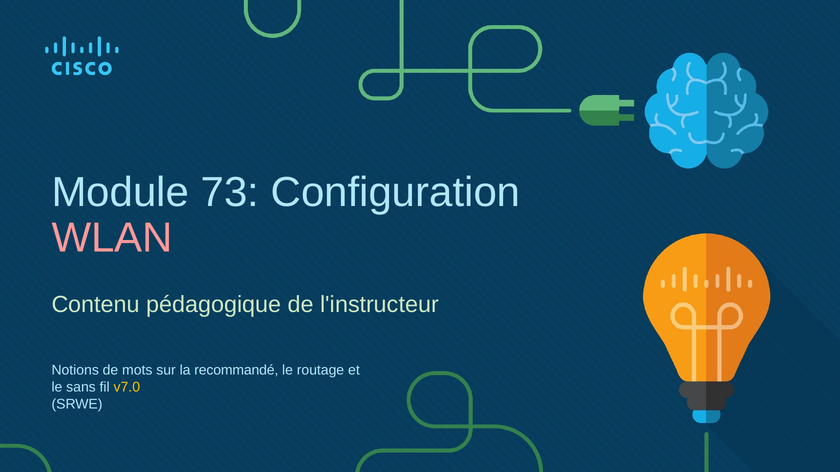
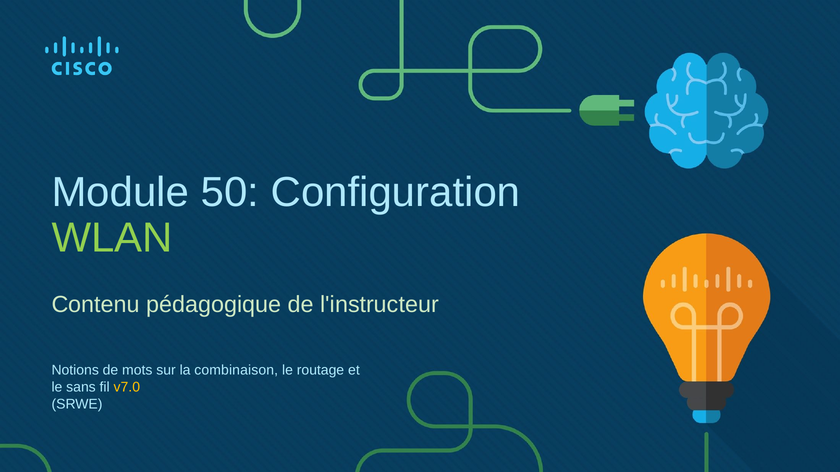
73: 73 -> 50
WLAN colour: pink -> light green
recommandé: recommandé -> combinaison
